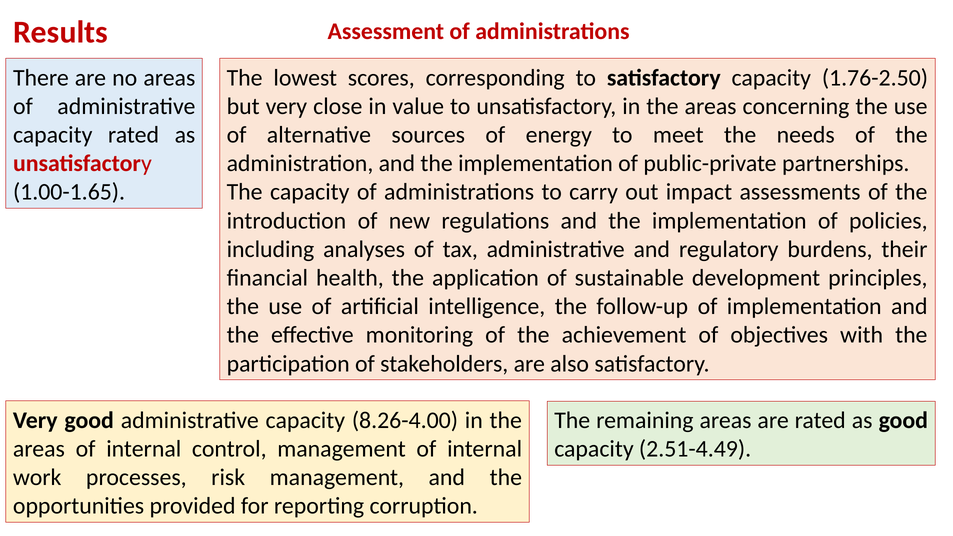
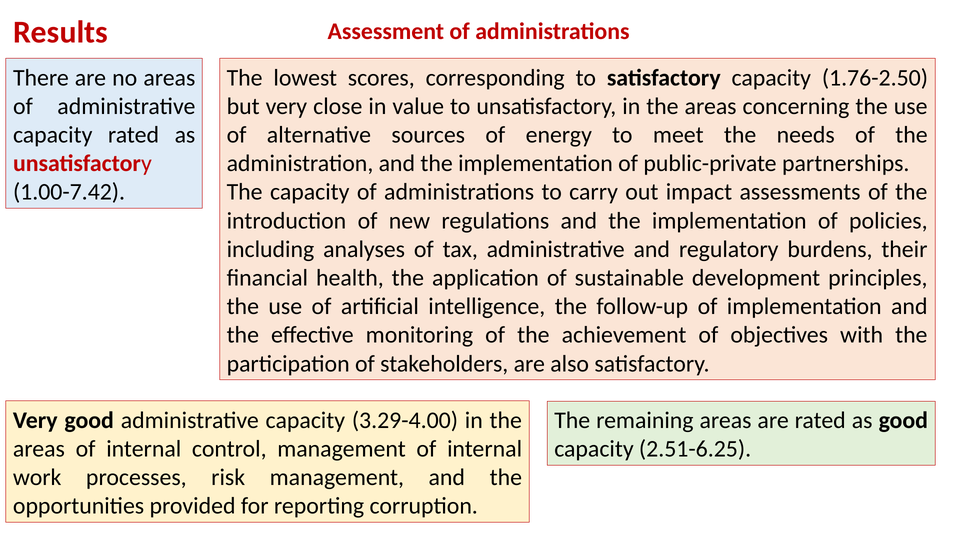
1.00-1.65: 1.00-1.65 -> 1.00-7.42
8.26-4.00: 8.26-4.00 -> 3.29-4.00
2.51-4.49: 2.51-4.49 -> 2.51-6.25
